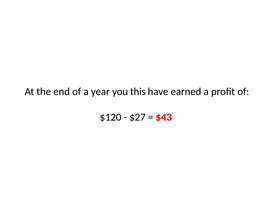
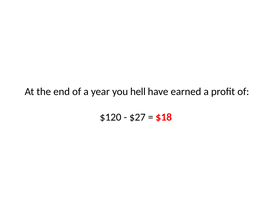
this: this -> hell
$43: $43 -> $18
